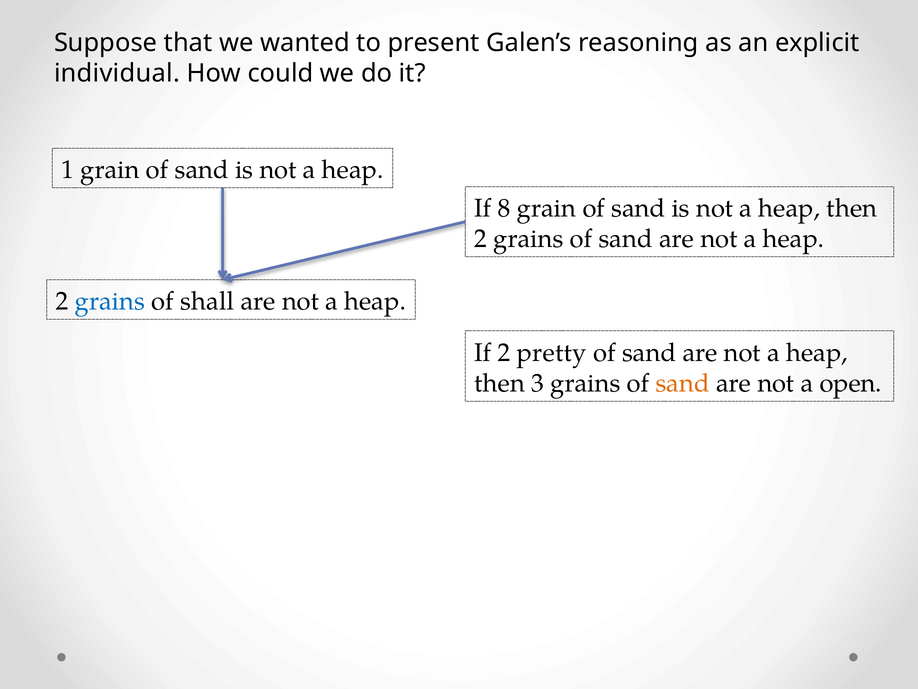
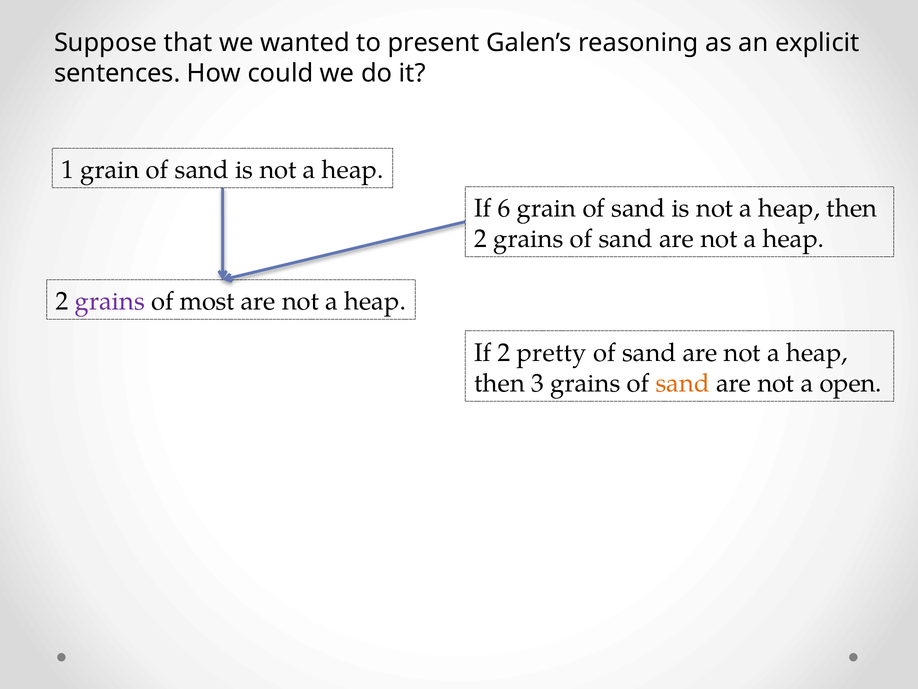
individual: individual -> sentences
8: 8 -> 6
grains at (110, 301) colour: blue -> purple
shall: shall -> most
